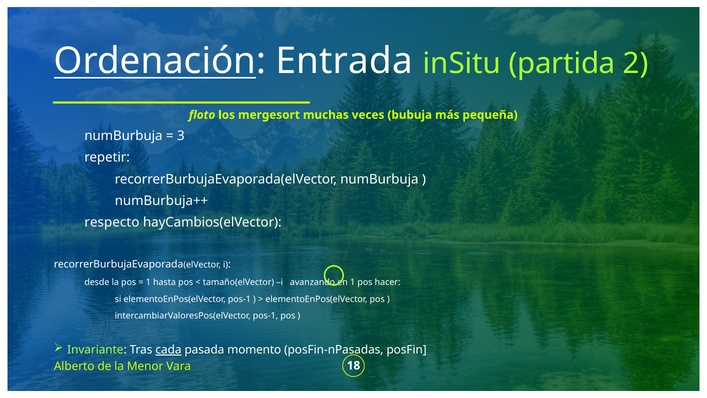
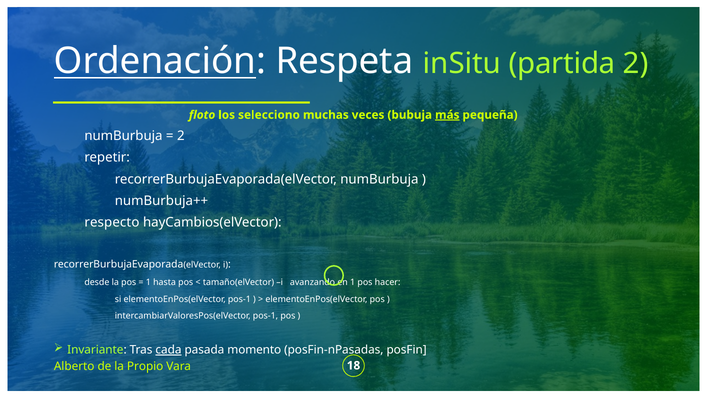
Entrada: Entrada -> Respeta
mergesort: mergesort -> selecciono
más underline: none -> present
3 at (181, 136): 3 -> 2
Menor: Menor -> Propio
